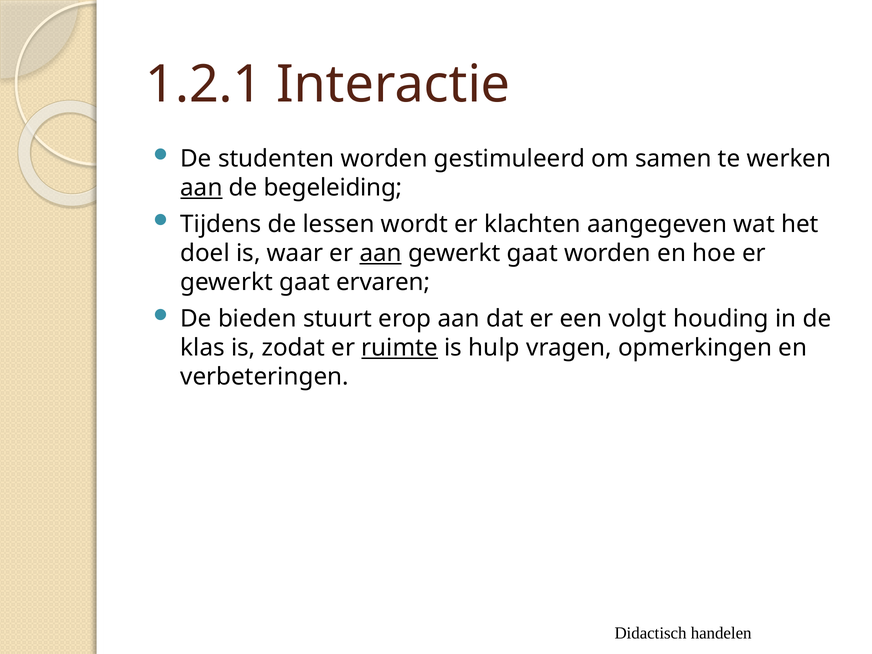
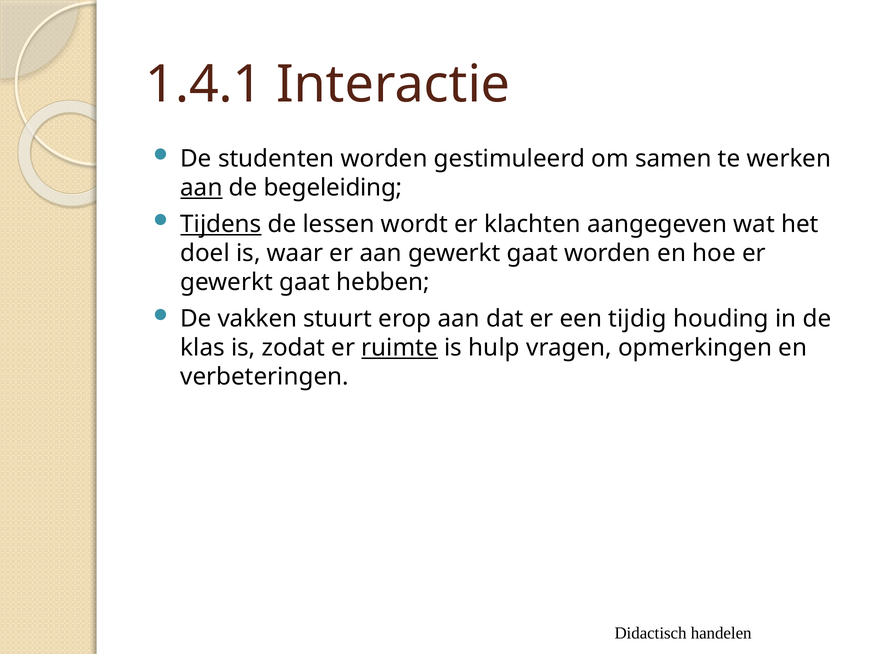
1.2.1: 1.2.1 -> 1.4.1
Tijdens underline: none -> present
aan at (381, 253) underline: present -> none
ervaren: ervaren -> hebben
bieden: bieden -> vakken
volgt: volgt -> tijdig
